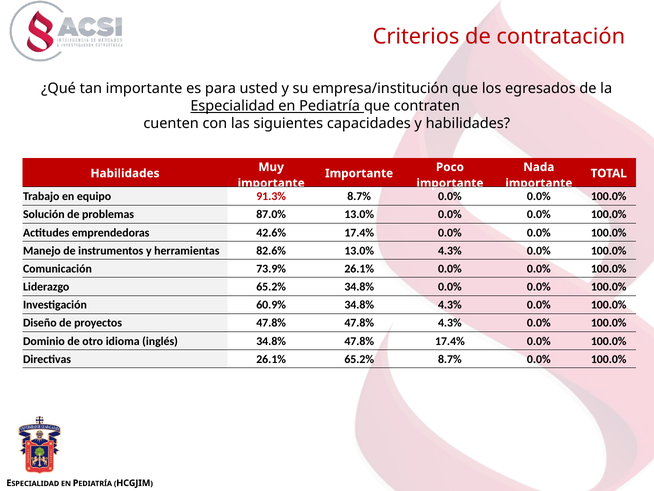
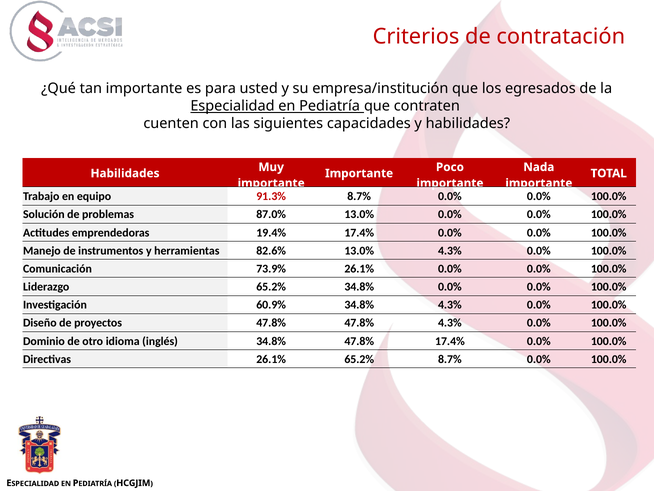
42.6%: 42.6% -> 19.4%
